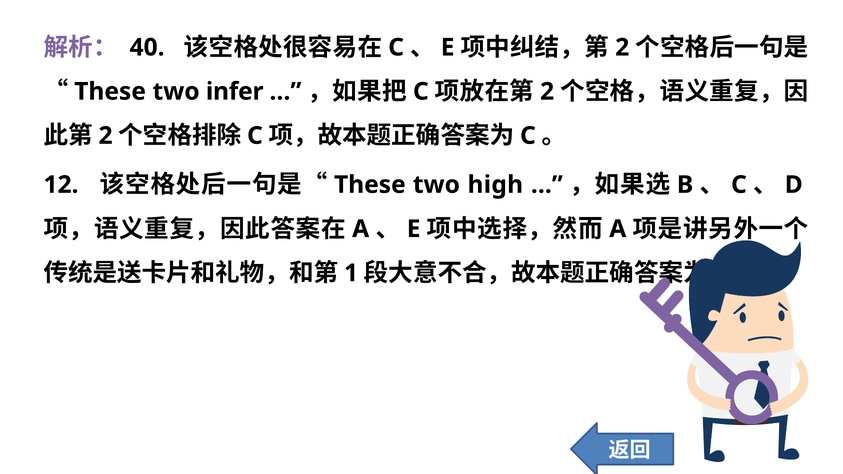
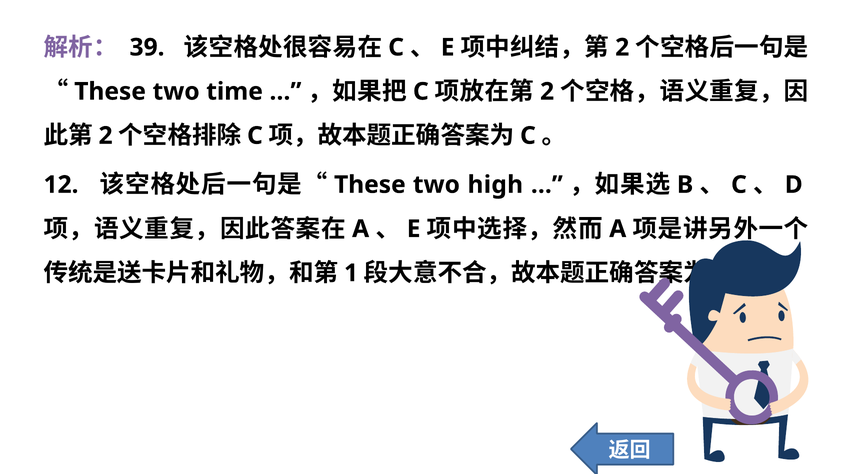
40: 40 -> 39
infer: infer -> time
